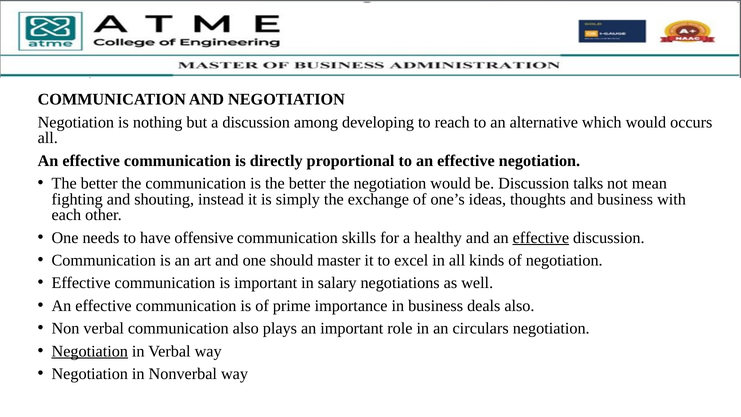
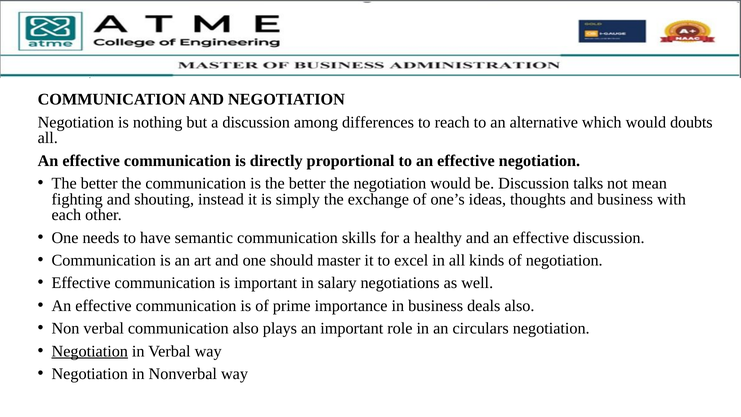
developing: developing -> differences
occurs: occurs -> doubts
offensive: offensive -> semantic
effective at (541, 238) underline: present -> none
